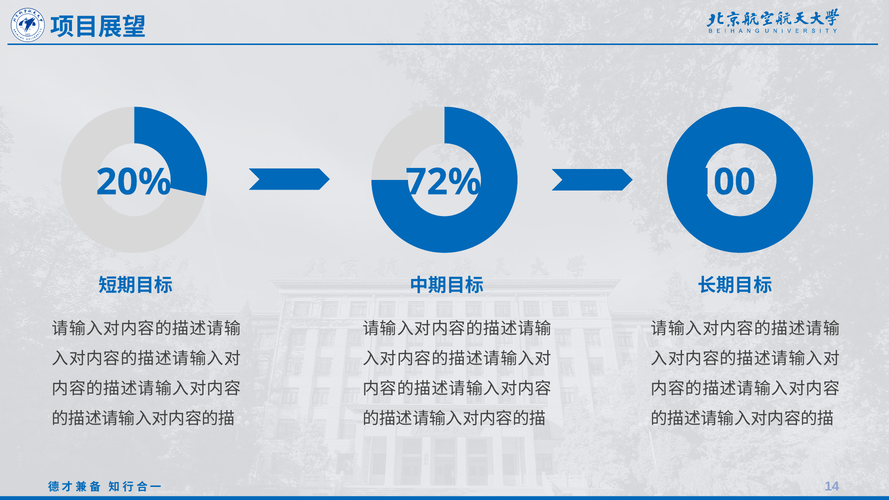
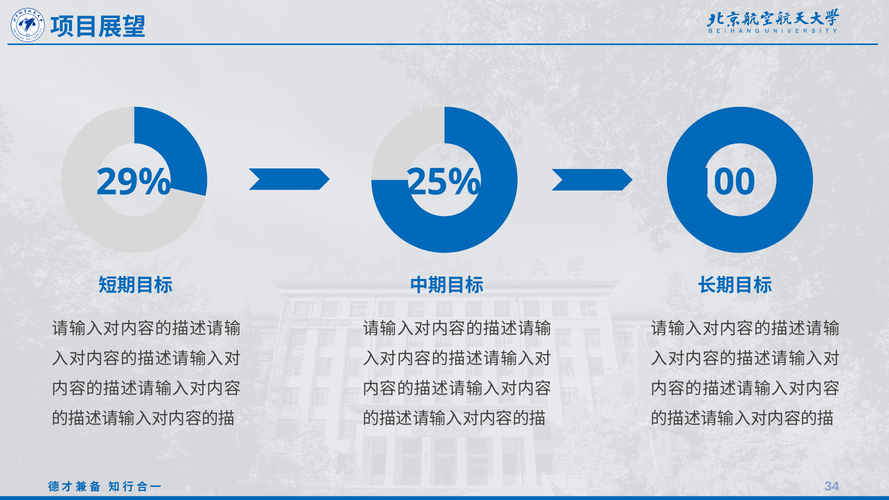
20%: 20% -> 29%
72%: 72% -> 25%
14: 14 -> 34
